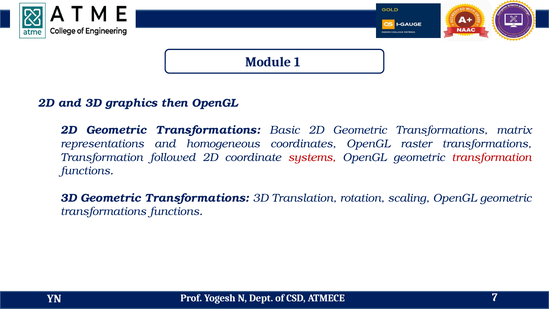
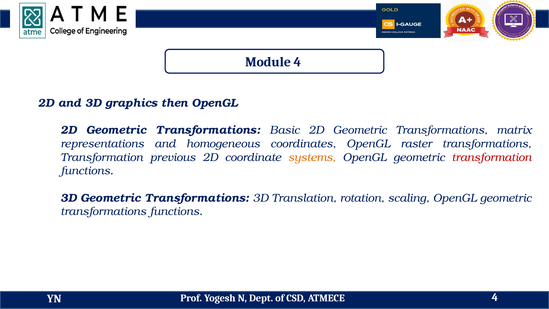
Module 1: 1 -> 4
followed: followed -> previous
systems colour: red -> orange
YN 7: 7 -> 4
